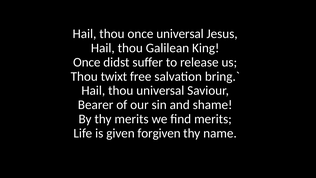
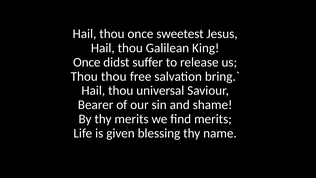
once universal: universal -> sweetest
Thou twixt: twixt -> thou
forgiven: forgiven -> blessing
